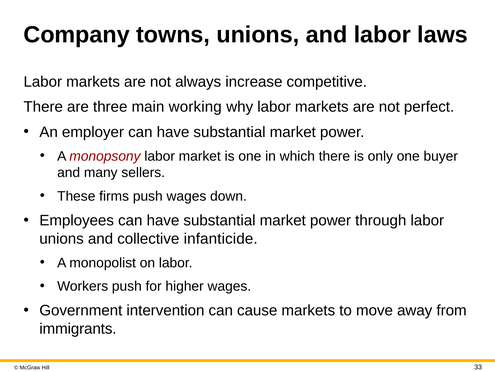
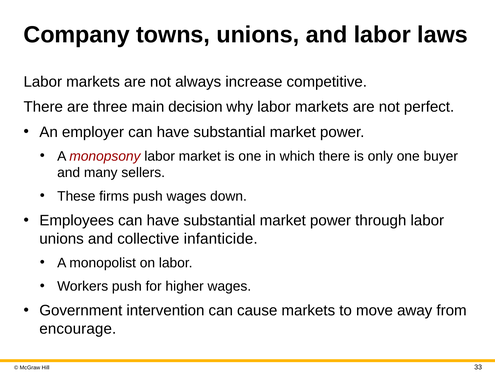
working: working -> decision
immigrants: immigrants -> encourage
